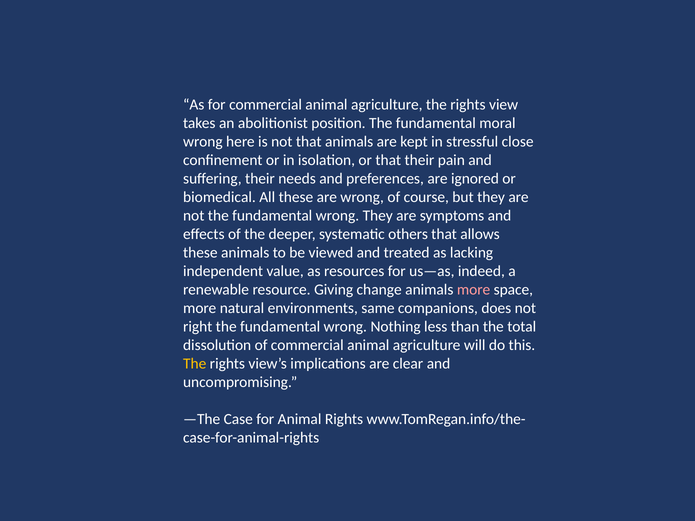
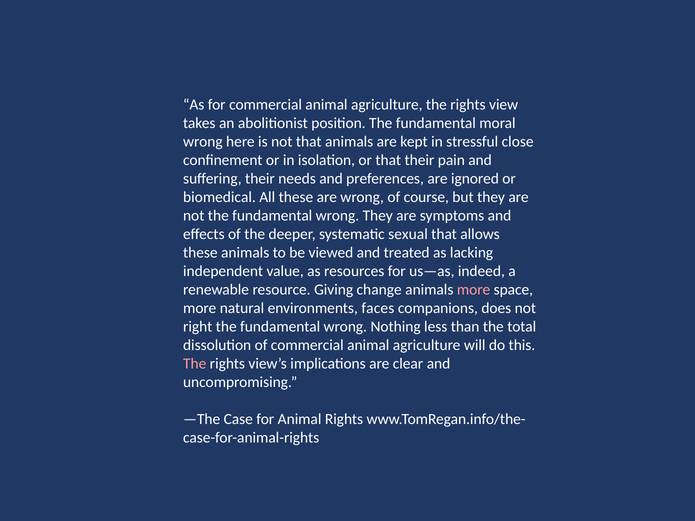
others: others -> sexual
same: same -> faces
The at (195, 364) colour: yellow -> pink
